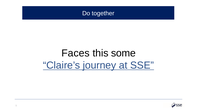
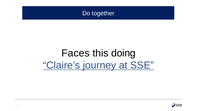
some: some -> doing
